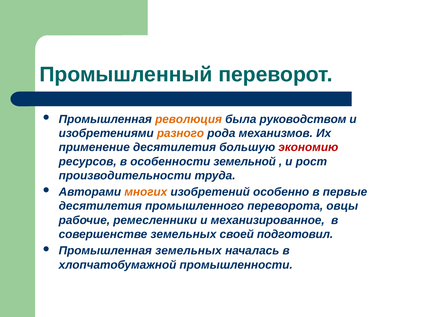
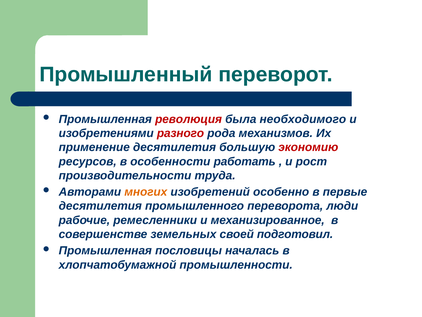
революция colour: orange -> red
руководством: руководством -> необходимого
разного colour: orange -> red
земельной: земельной -> работать
овцы: овцы -> люди
Промышленная земельных: земельных -> пословицы
